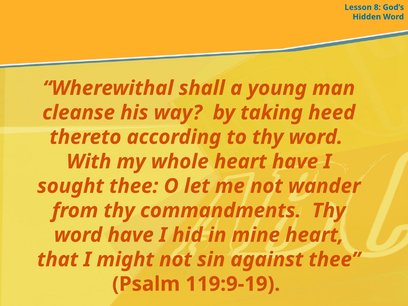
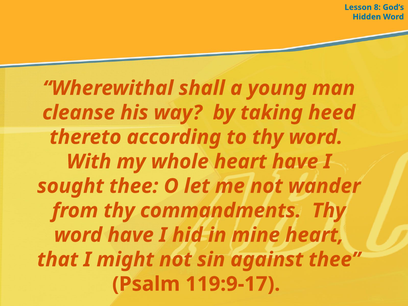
119:9-19: 119:9-19 -> 119:9-17
